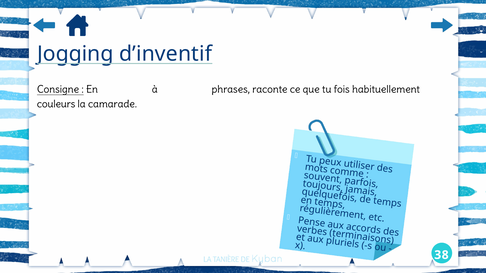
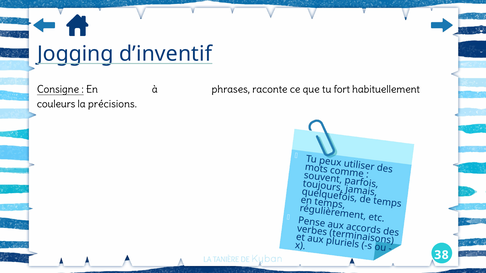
fois: fois -> fort
camarade: camarade -> précisions
